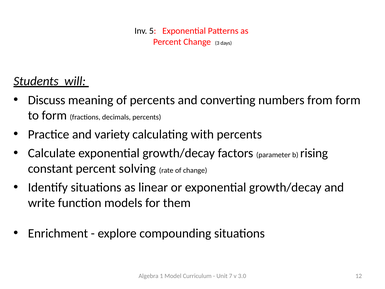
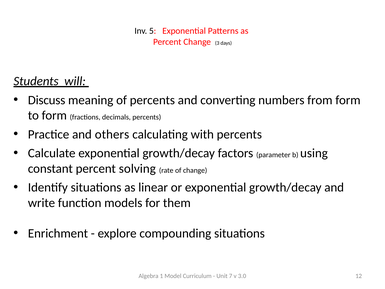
variety: variety -> others
rising: rising -> using
